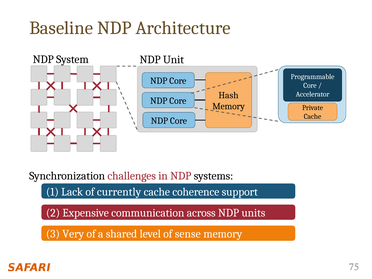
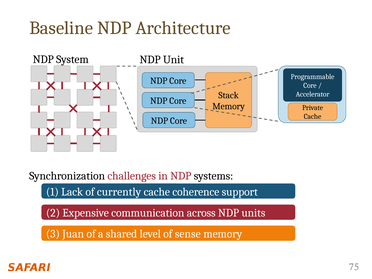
Hash: Hash -> Stack
Very: Very -> Juan
